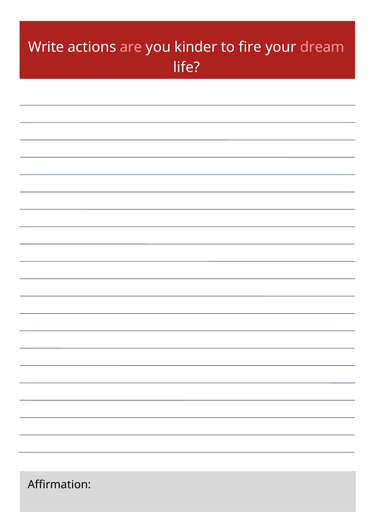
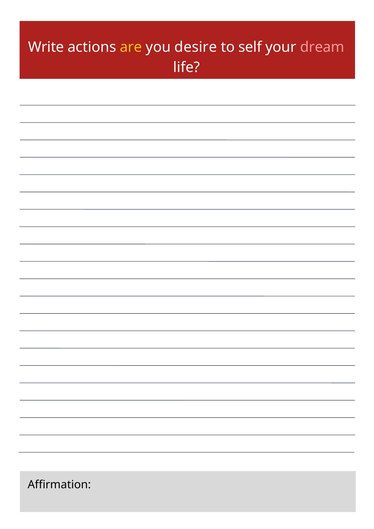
are colour: pink -> yellow
kinder: kinder -> desire
fire: fire -> self
